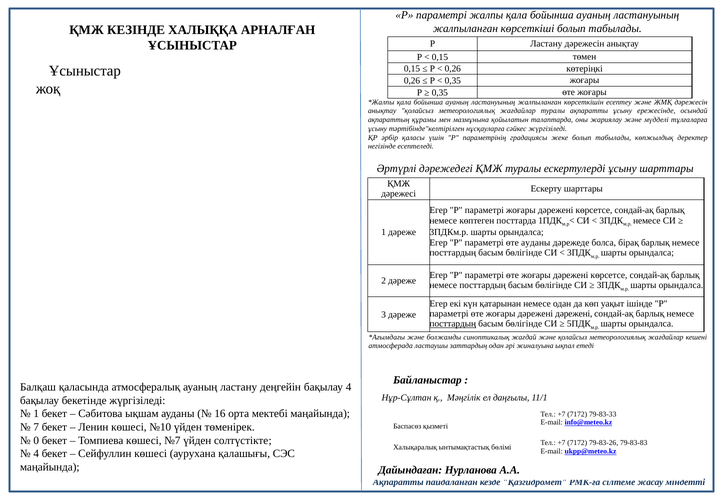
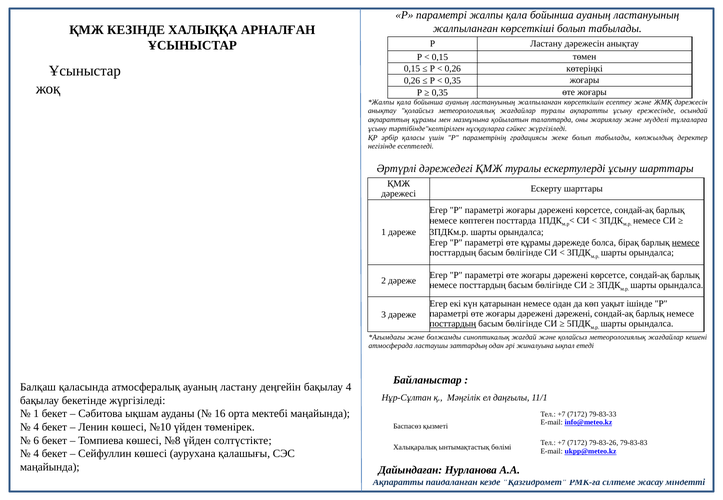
өте ауданы: ауданы -> құрамы
немесе at (686, 243) underline: none -> present
7 at (36, 428): 7 -> 4
0: 0 -> 6
№7: №7 -> №8
